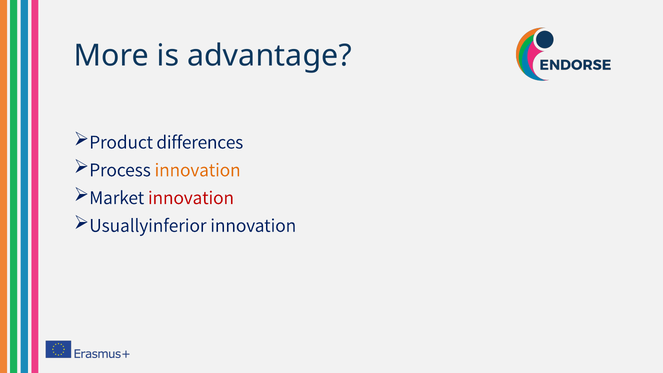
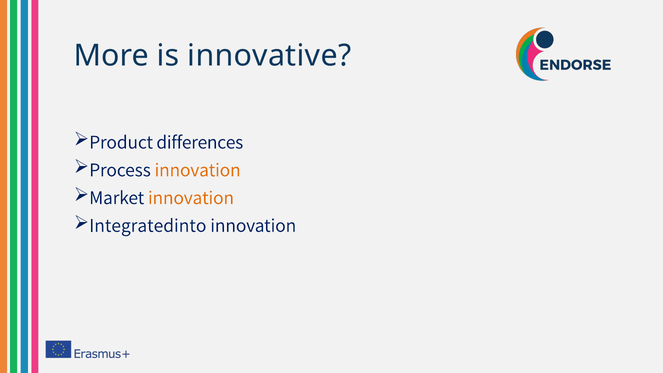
advantage: advantage -> innovative
innovation at (191, 198) colour: red -> orange
Usuallyinferior: Usuallyinferior -> Integratedinto
